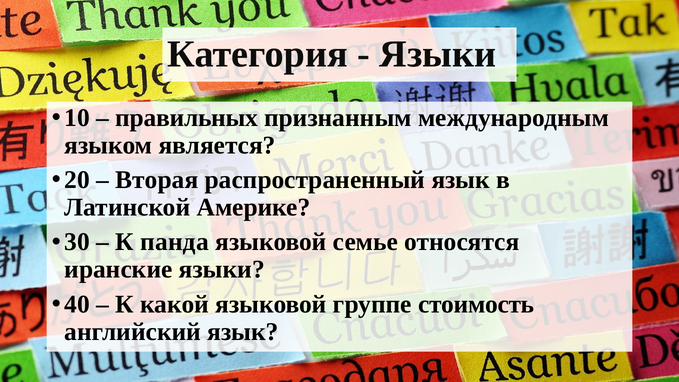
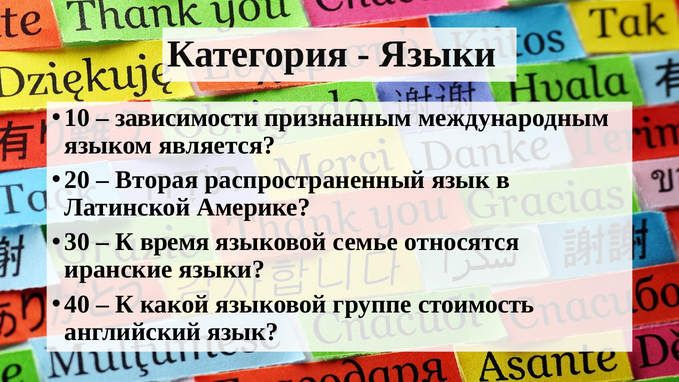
правильных: правильных -> зависимости
панда: панда -> время
